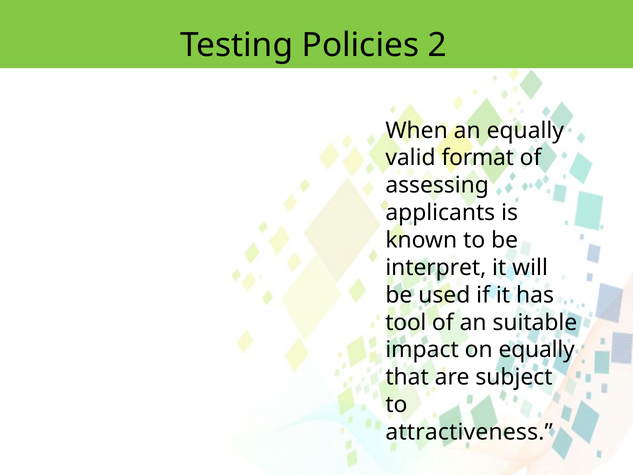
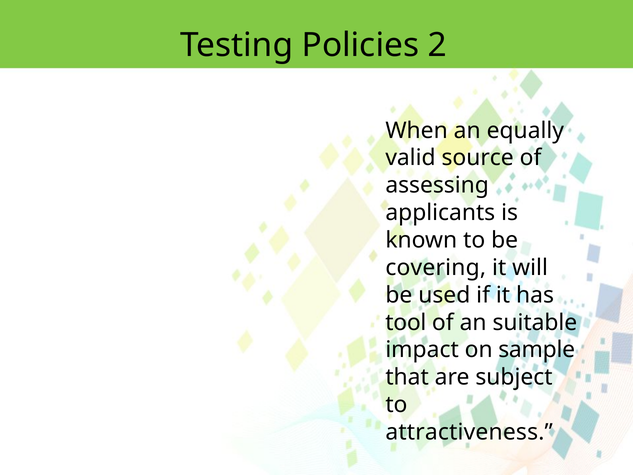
format: format -> source
interpret: interpret -> covering
on equally: equally -> sample
